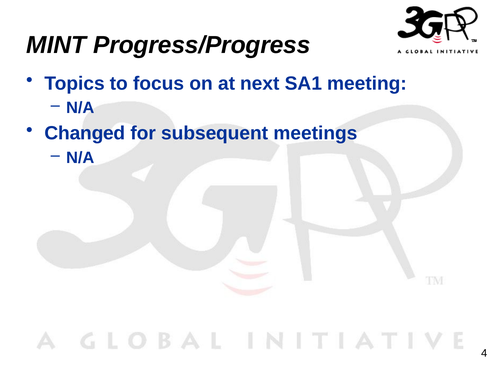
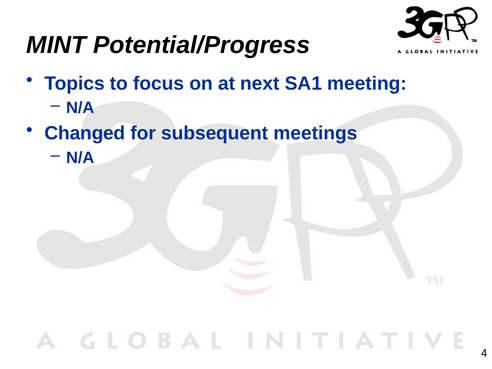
Progress/Progress: Progress/Progress -> Potential/Progress
